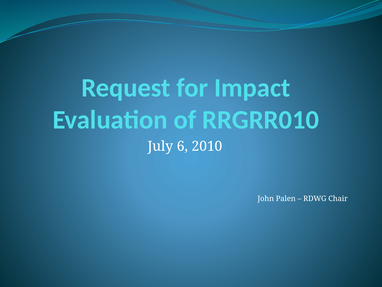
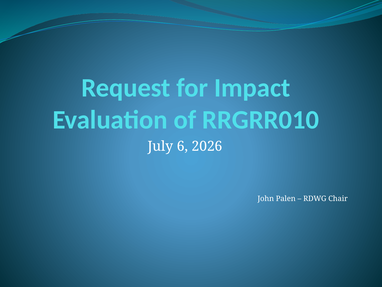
2010: 2010 -> 2026
